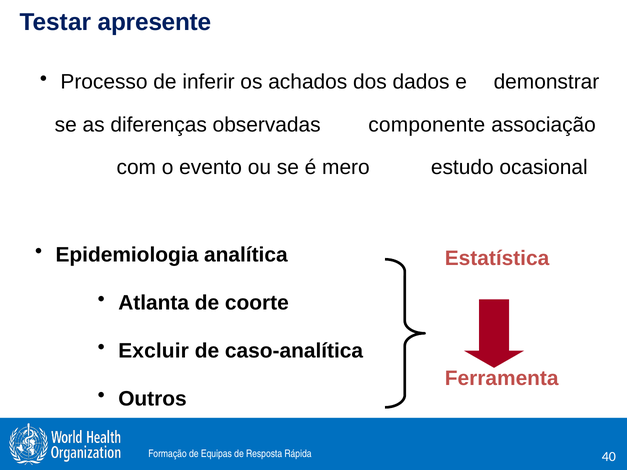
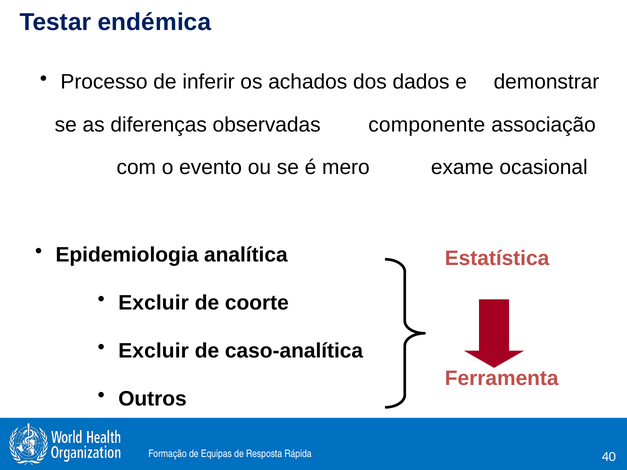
apresente: apresente -> endémica
estudo: estudo -> exame
Atlanta at (154, 303): Atlanta -> Excluir
